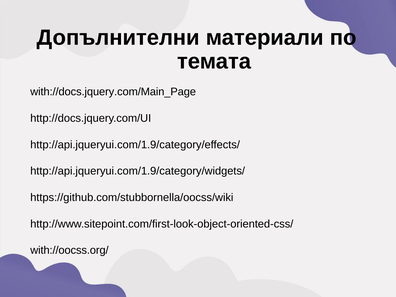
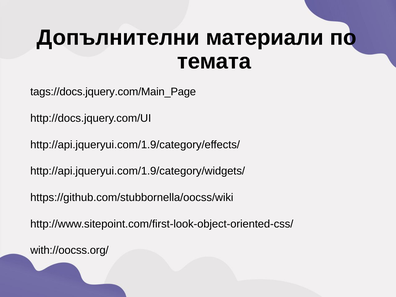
with://docs.jquery.com/Main_Page: with://docs.jquery.com/Main_Page -> tags://docs.jquery.com/Main_Page
